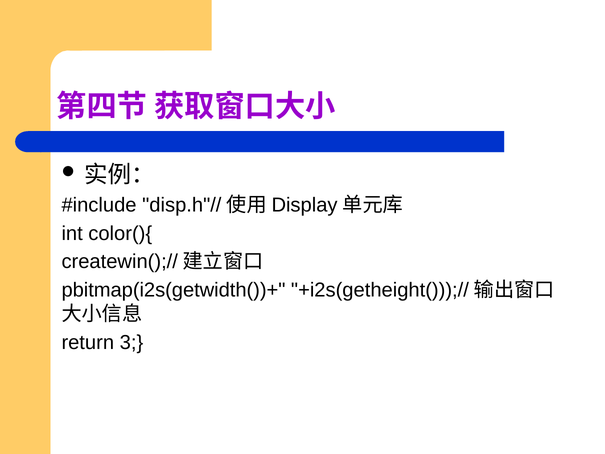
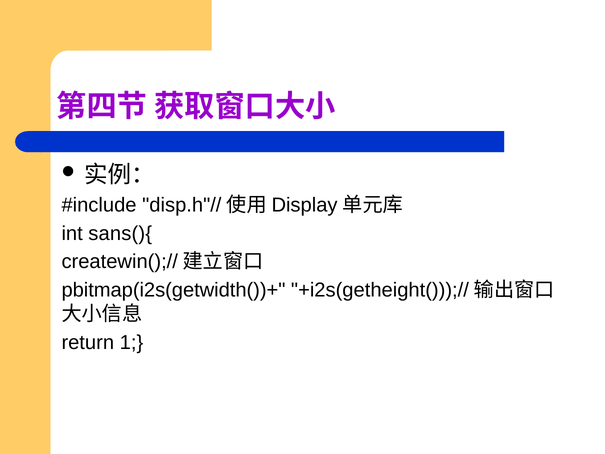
color(){: color(){ -> sans(){
3: 3 -> 1
